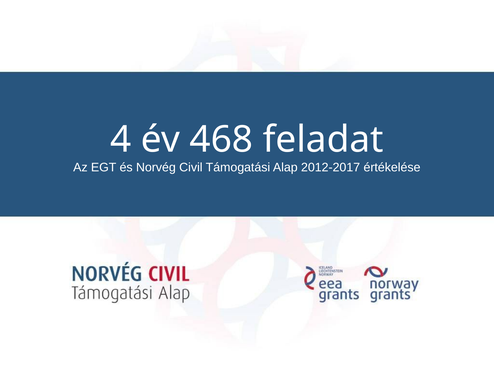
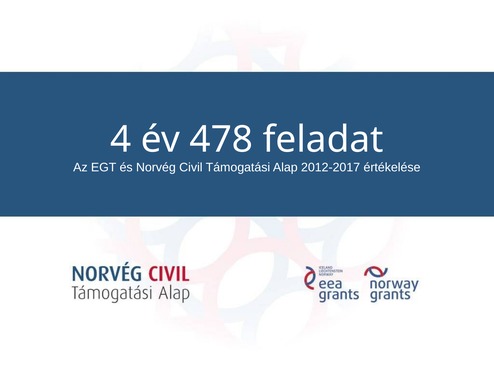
468: 468 -> 478
